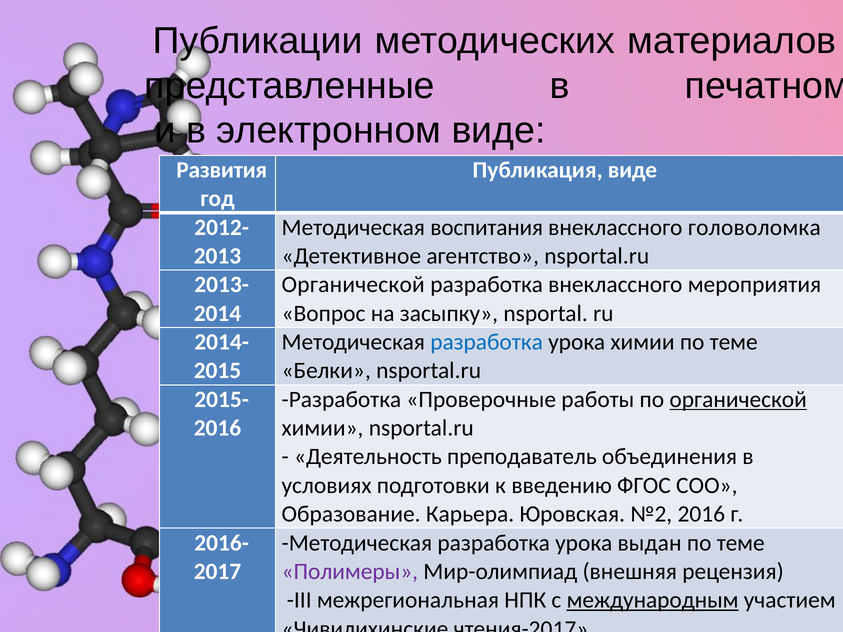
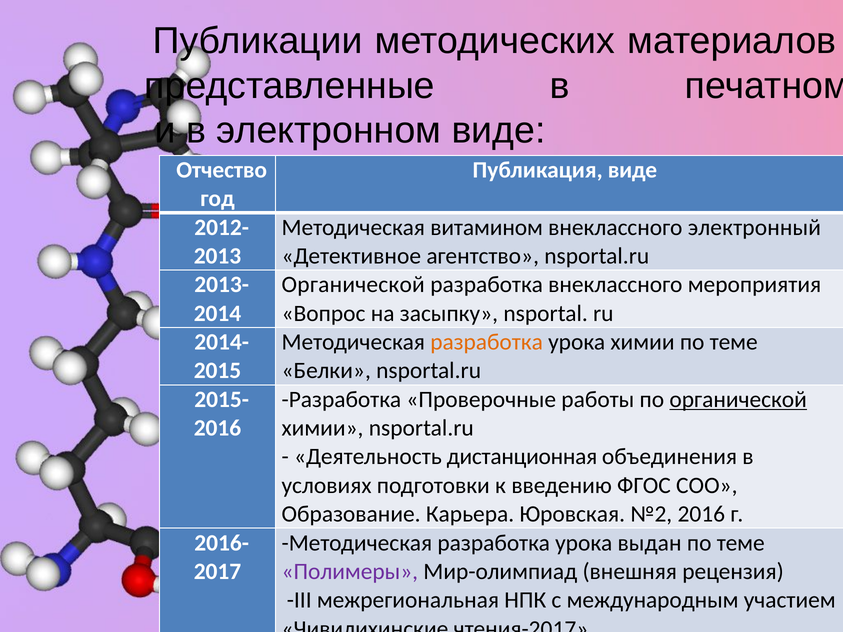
Развития: Развития -> Отчество
воспитания: воспитания -> витамином
головоломка: головоломка -> электронный
разработка at (487, 342) colour: blue -> orange
преподаватель: преподаватель -> дистанционная
международным underline: present -> none
